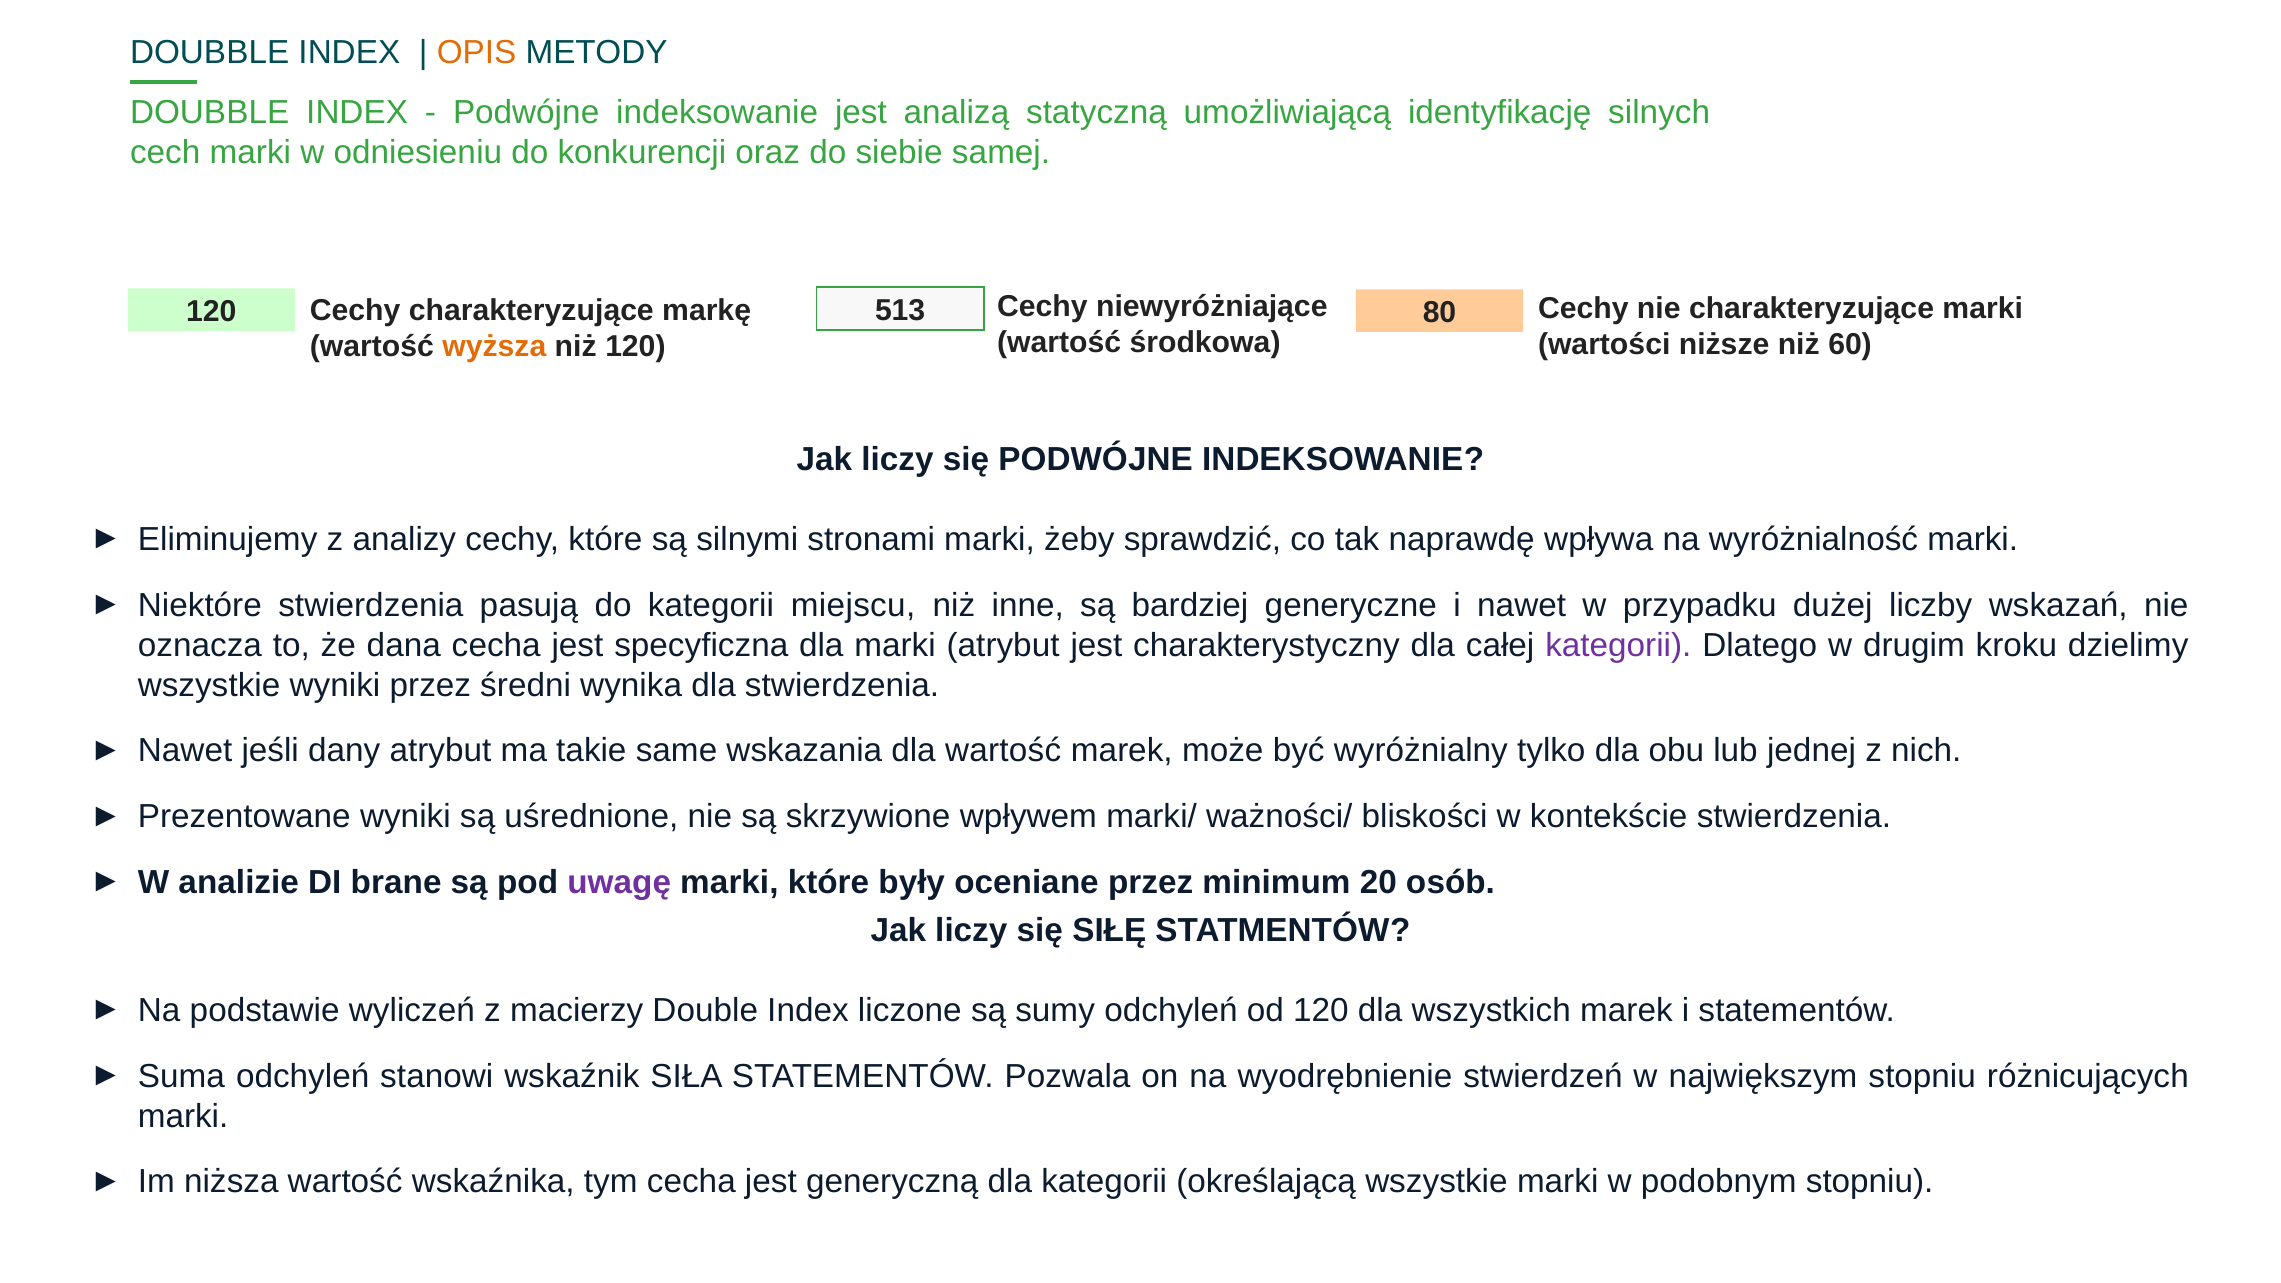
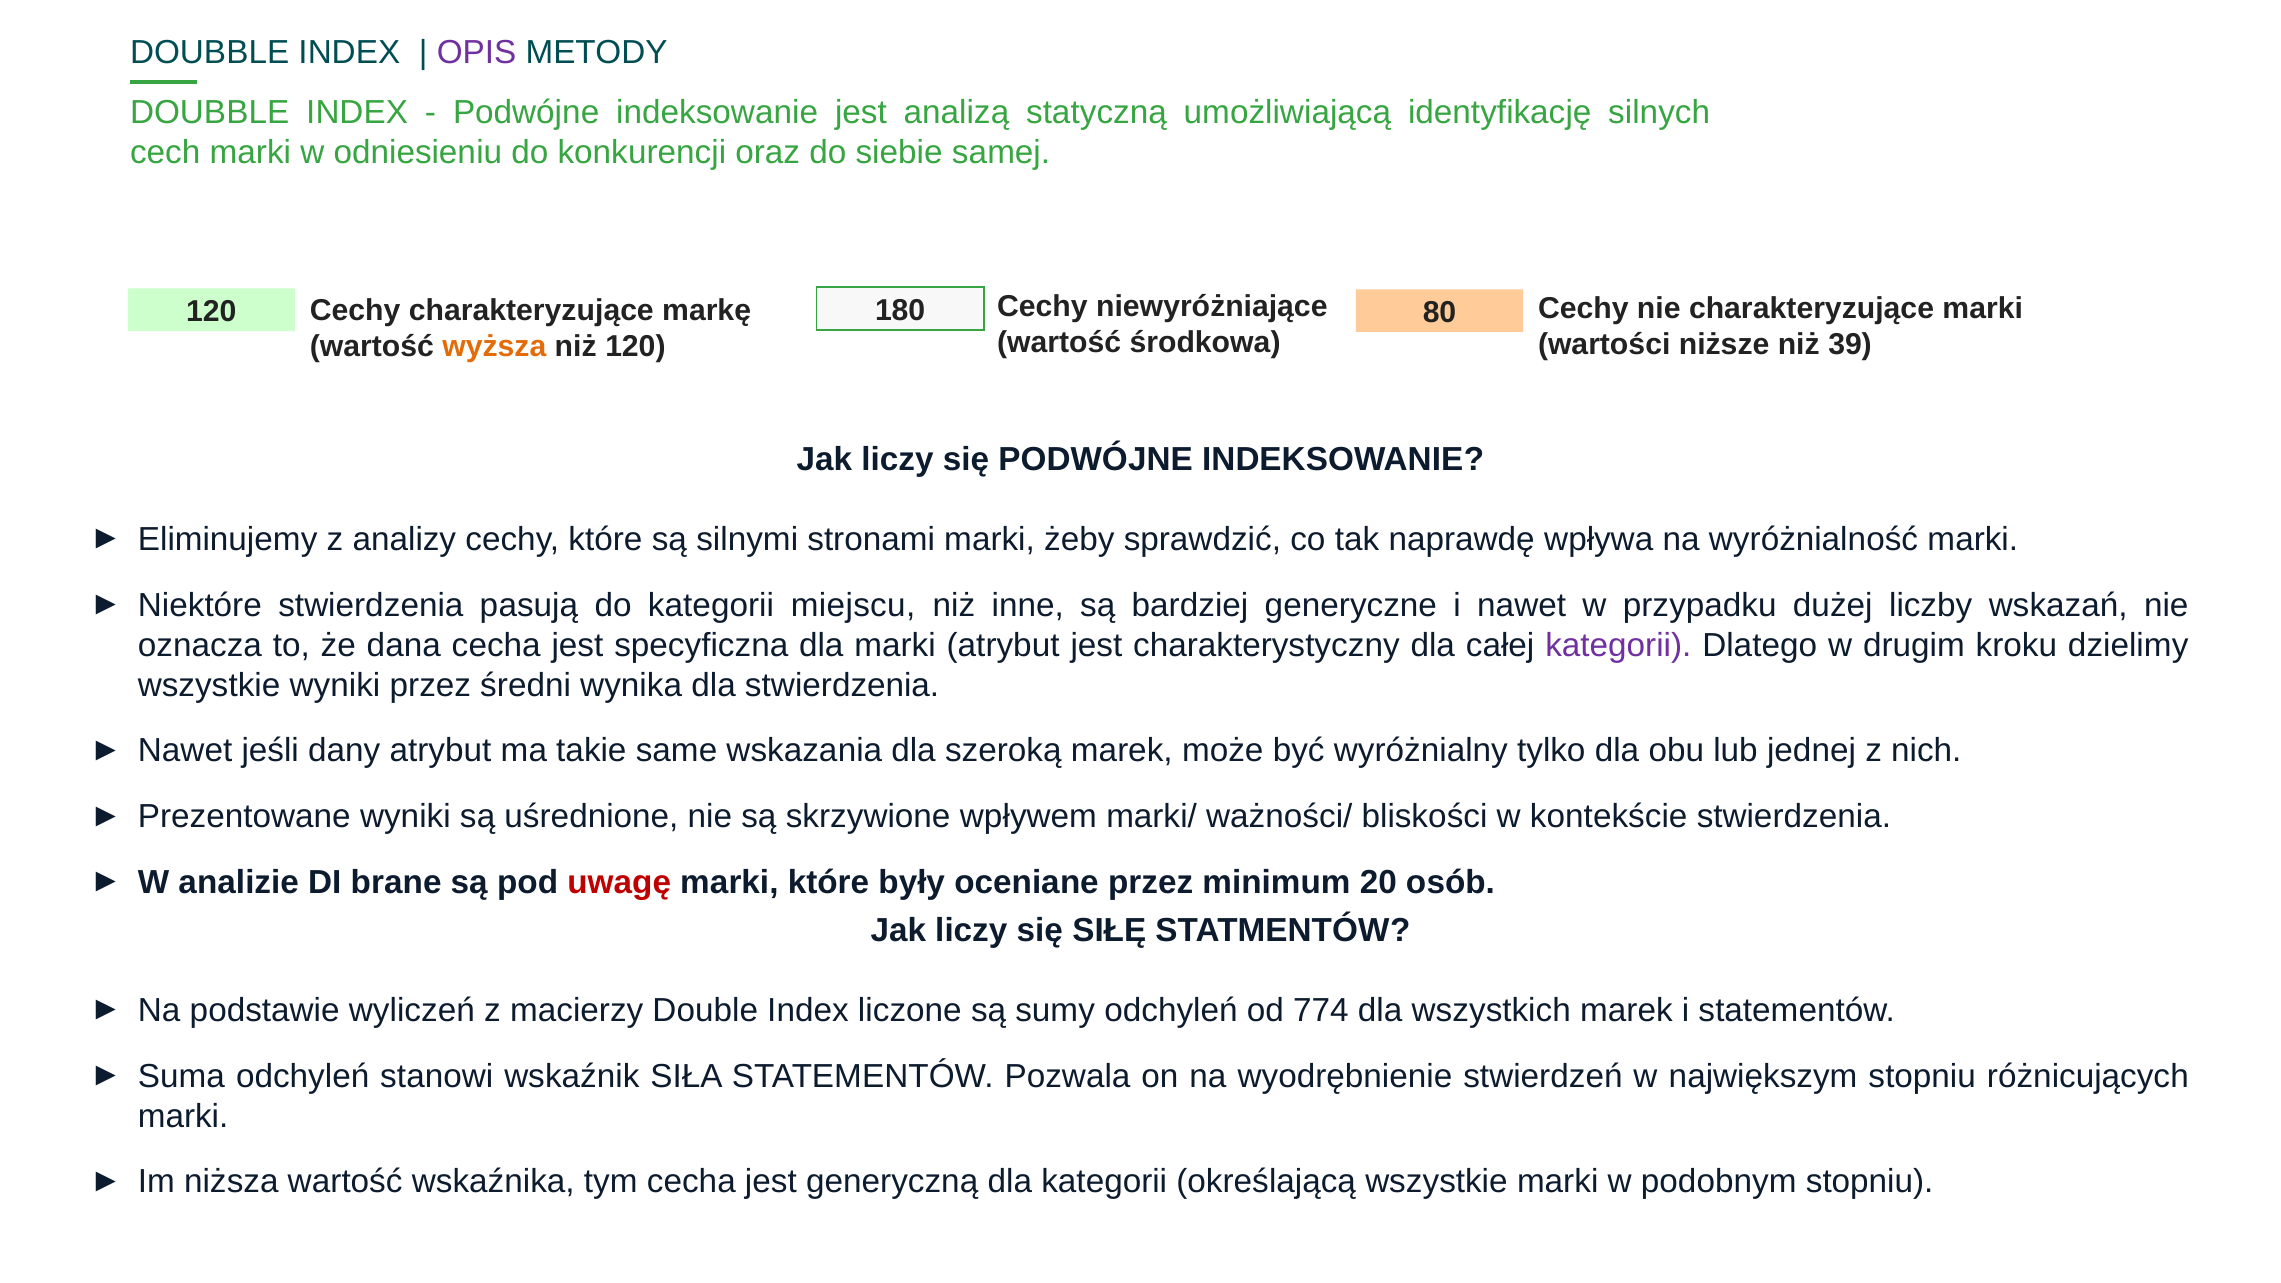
OPIS colour: orange -> purple
513: 513 -> 180
60: 60 -> 39
dla wartość: wartość -> szeroką
uwagę colour: purple -> red
od 120: 120 -> 774
